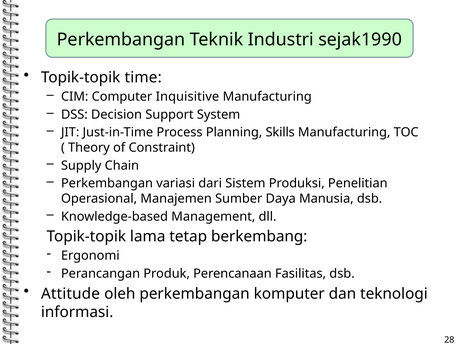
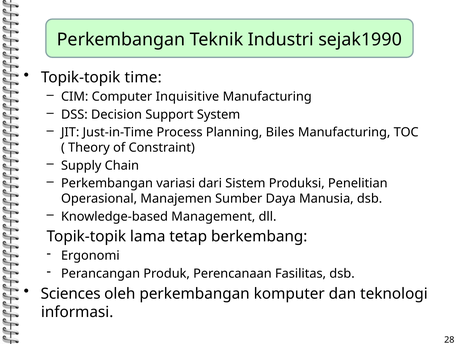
Skills: Skills -> Biles
Attitude: Attitude -> Sciences
